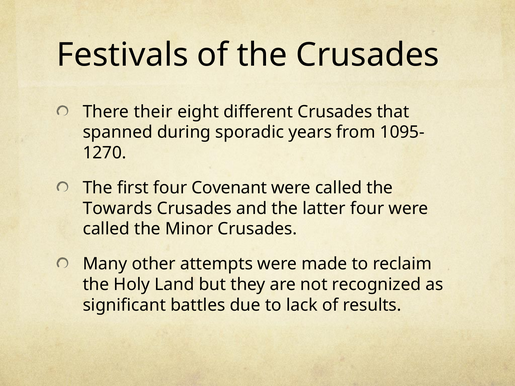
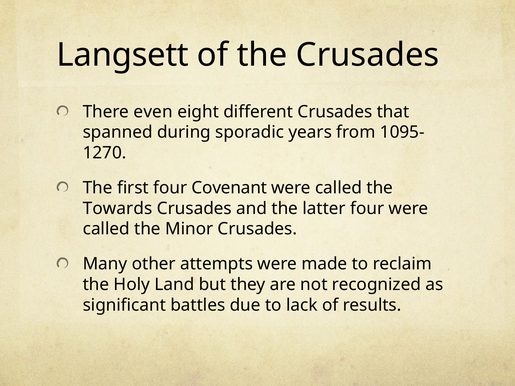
Festivals: Festivals -> Langsett
their: their -> even
